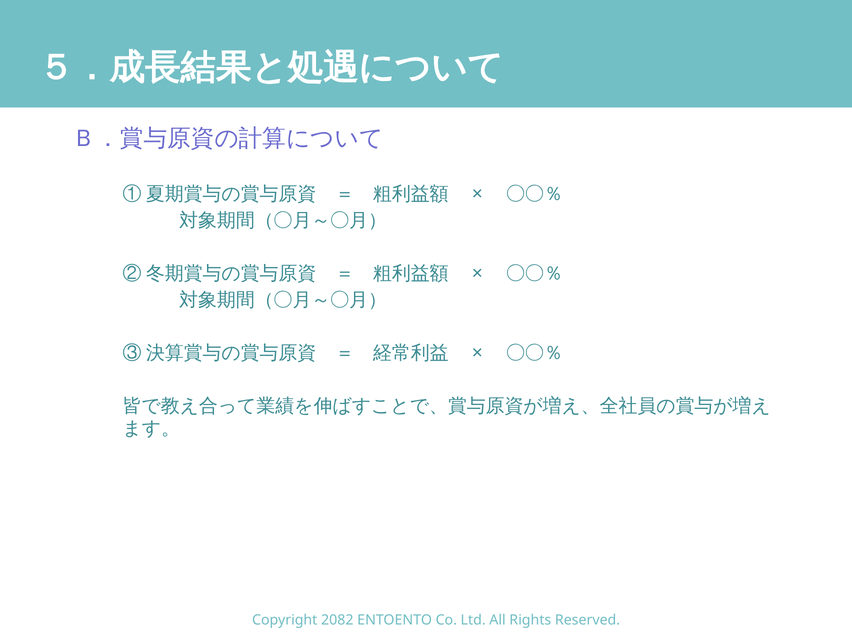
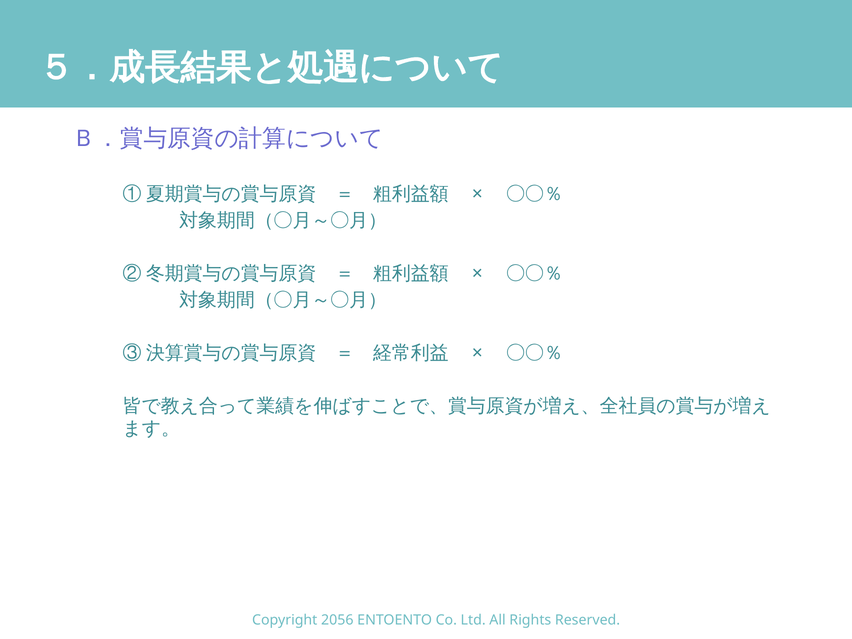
2082: 2082 -> 2056
